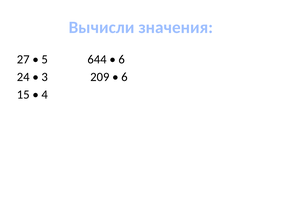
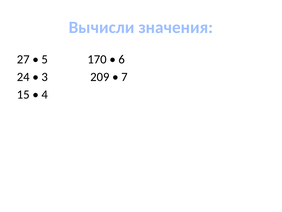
644: 644 -> 170
6 at (125, 77): 6 -> 7
